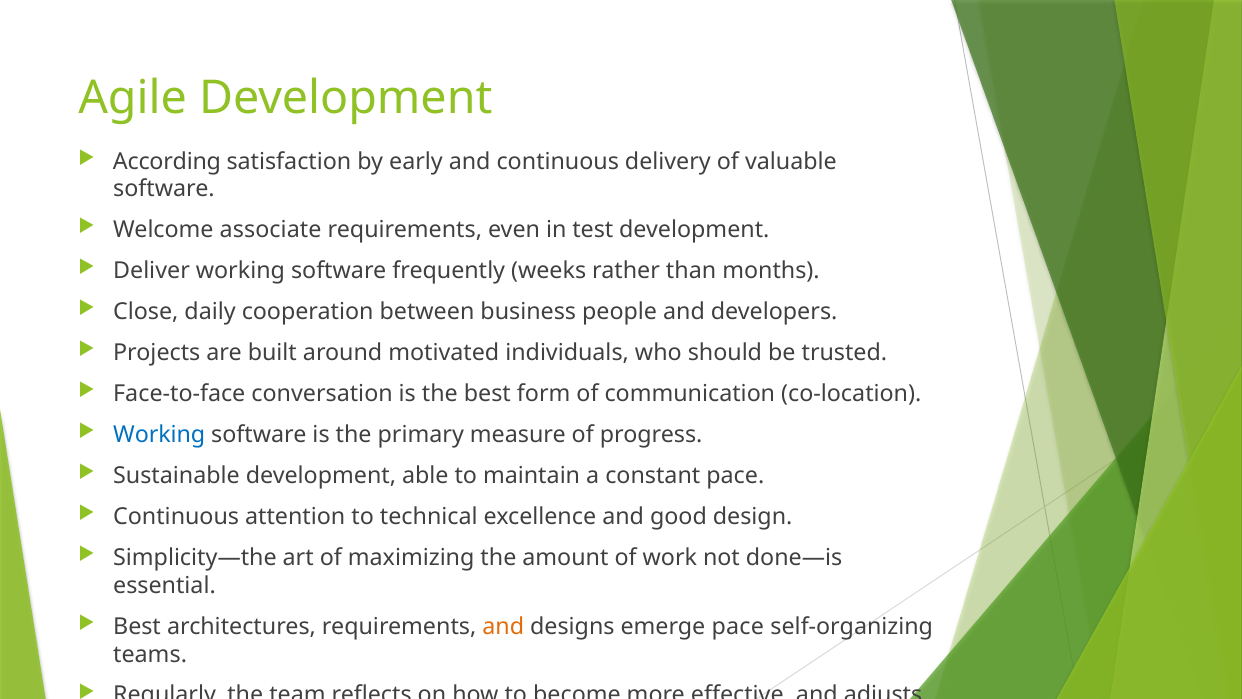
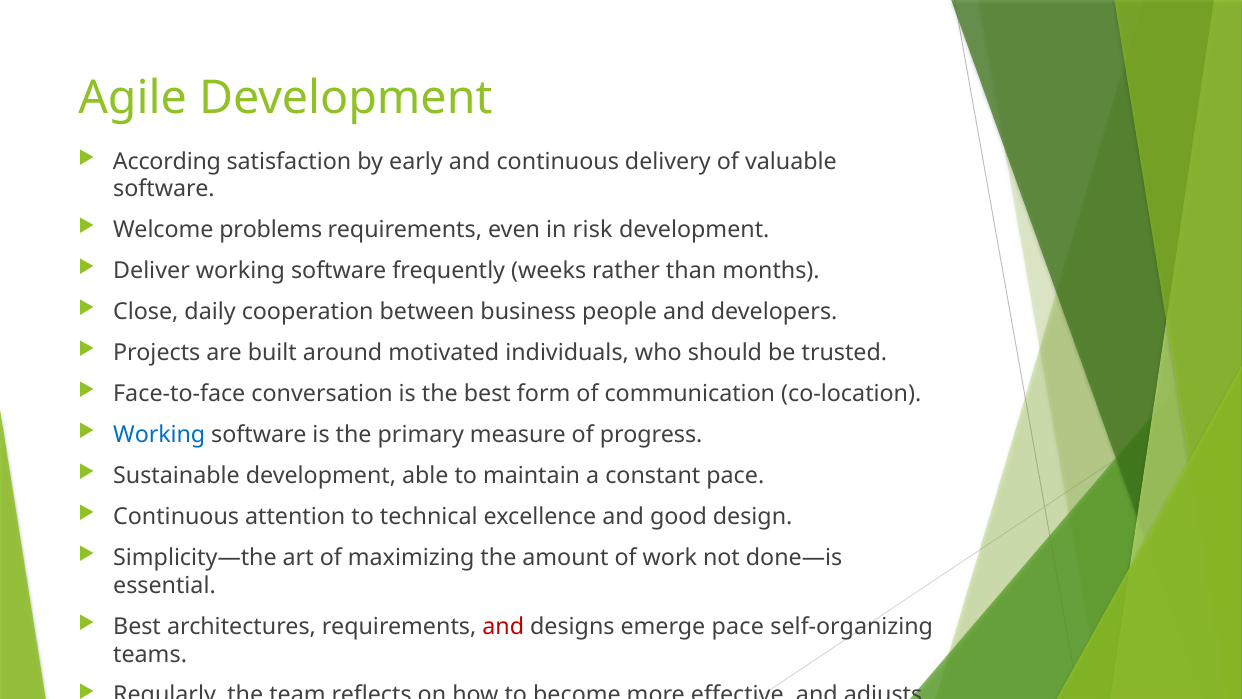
associate: associate -> problems
test: test -> risk
and at (503, 626) colour: orange -> red
